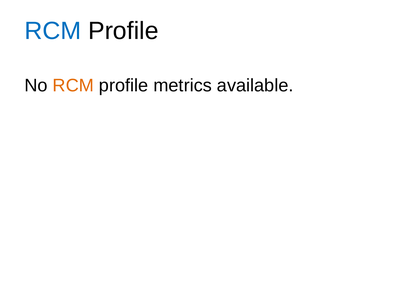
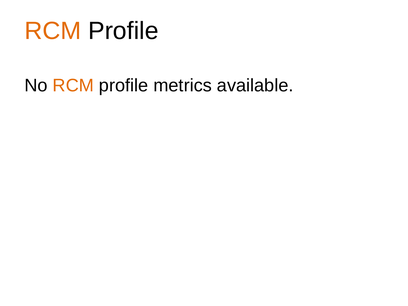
RCM at (53, 31) colour: blue -> orange
